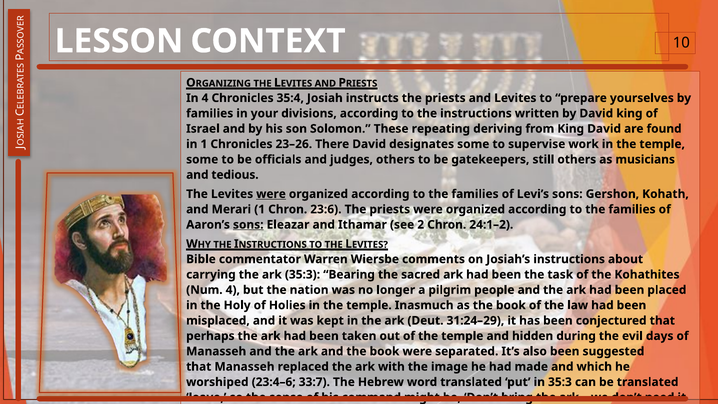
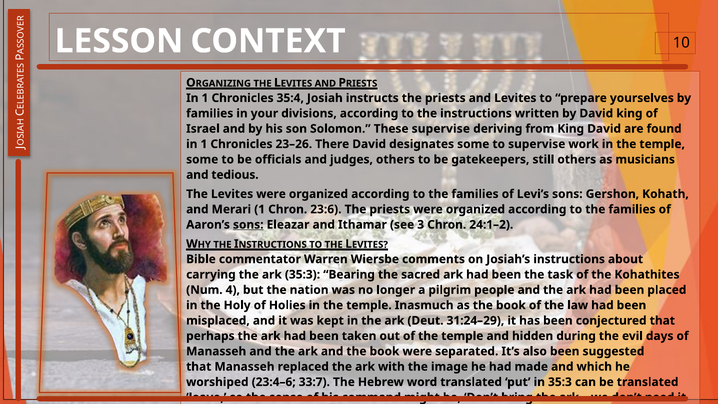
4 at (205, 98): 4 -> 1
These repeating: repeating -> supervise
were at (271, 194) underline: present -> none
2: 2 -> 3
